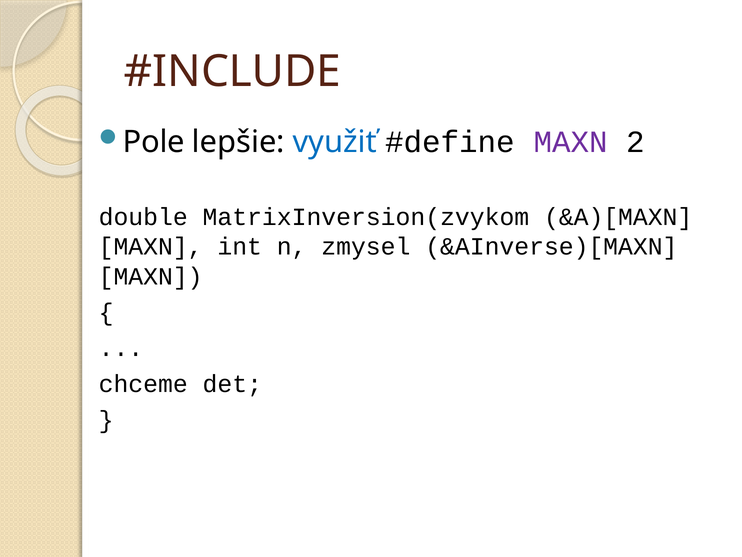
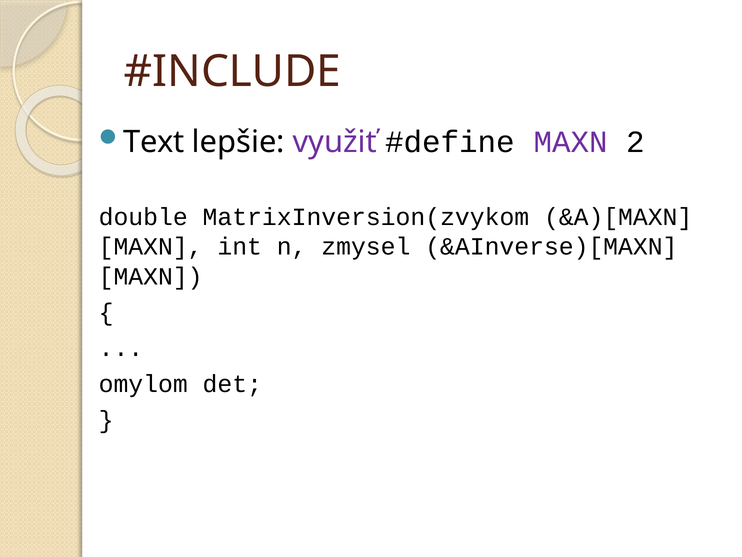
Pole: Pole -> Text
využiť colour: blue -> purple
chceme: chceme -> omylom
